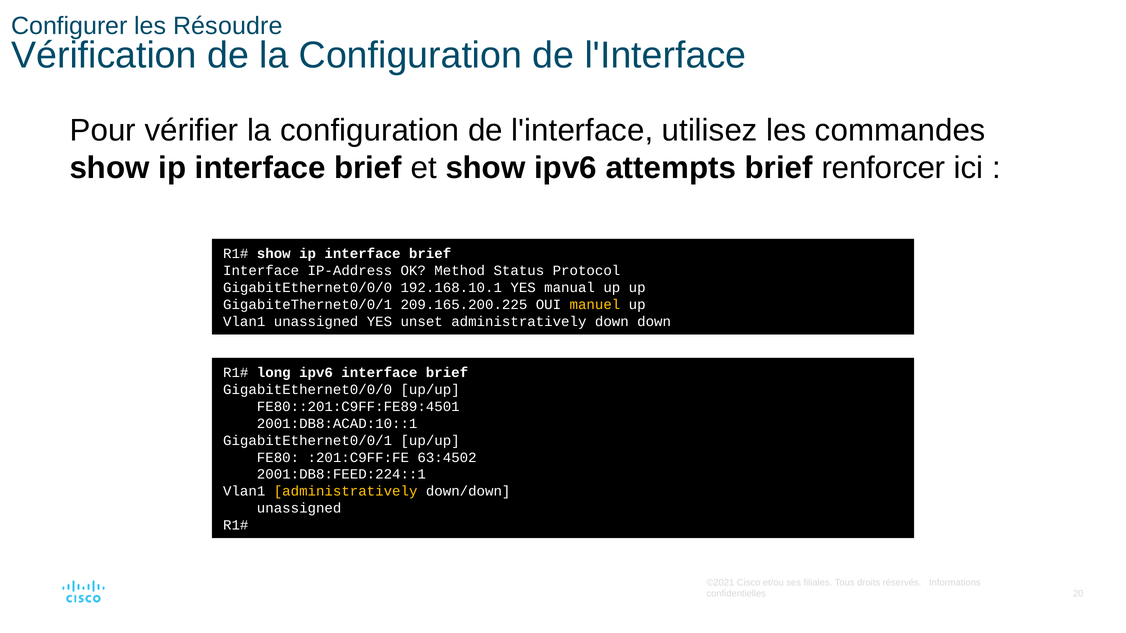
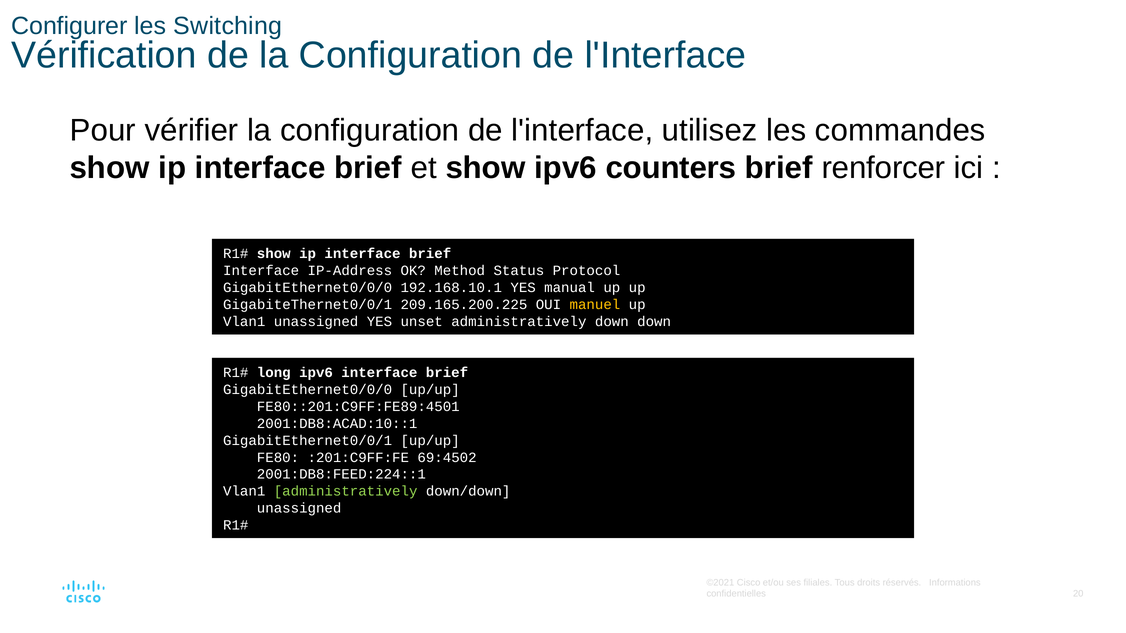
Résoudre: Résoudre -> Switching
attempts: attempts -> counters
63:4502: 63:4502 -> 69:4502
administratively at (346, 492) colour: yellow -> light green
